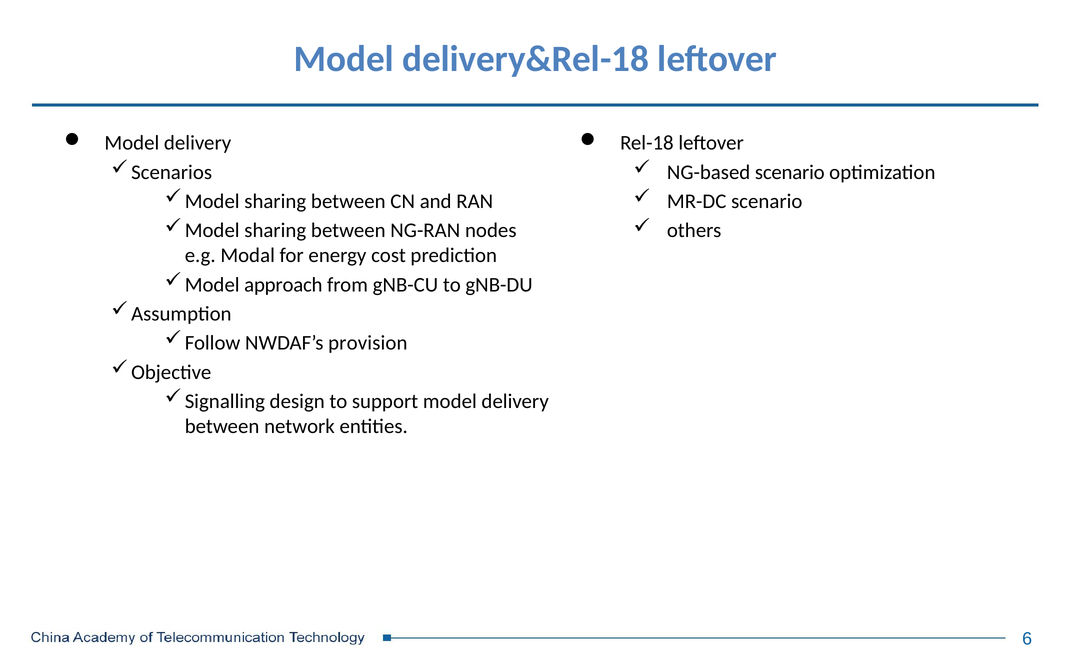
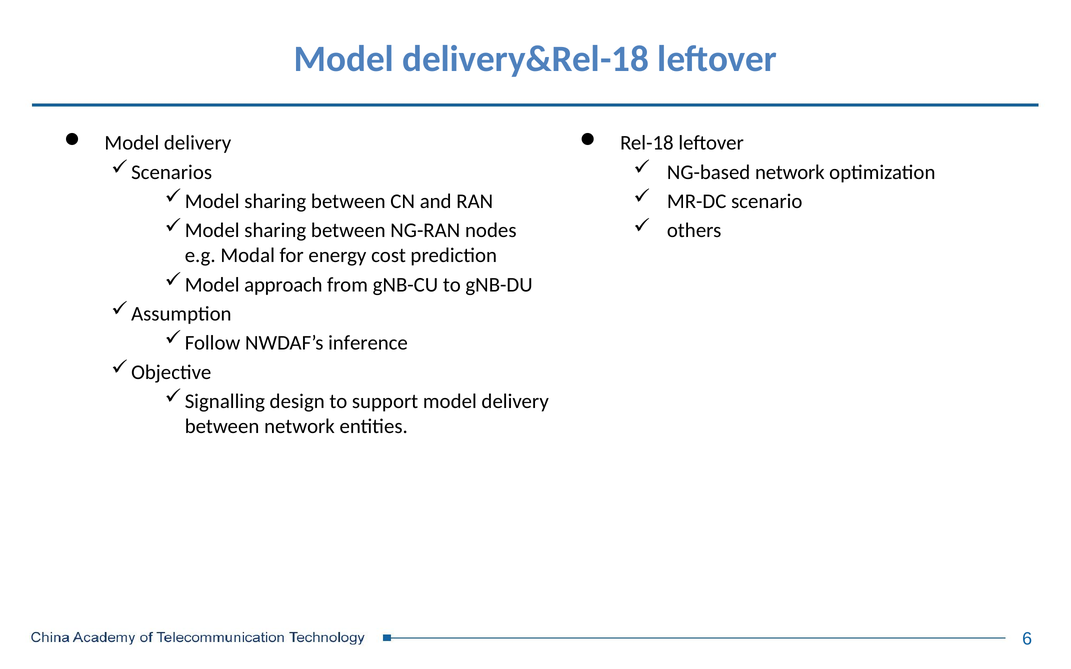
NG-based scenario: scenario -> network
provision: provision -> inference
